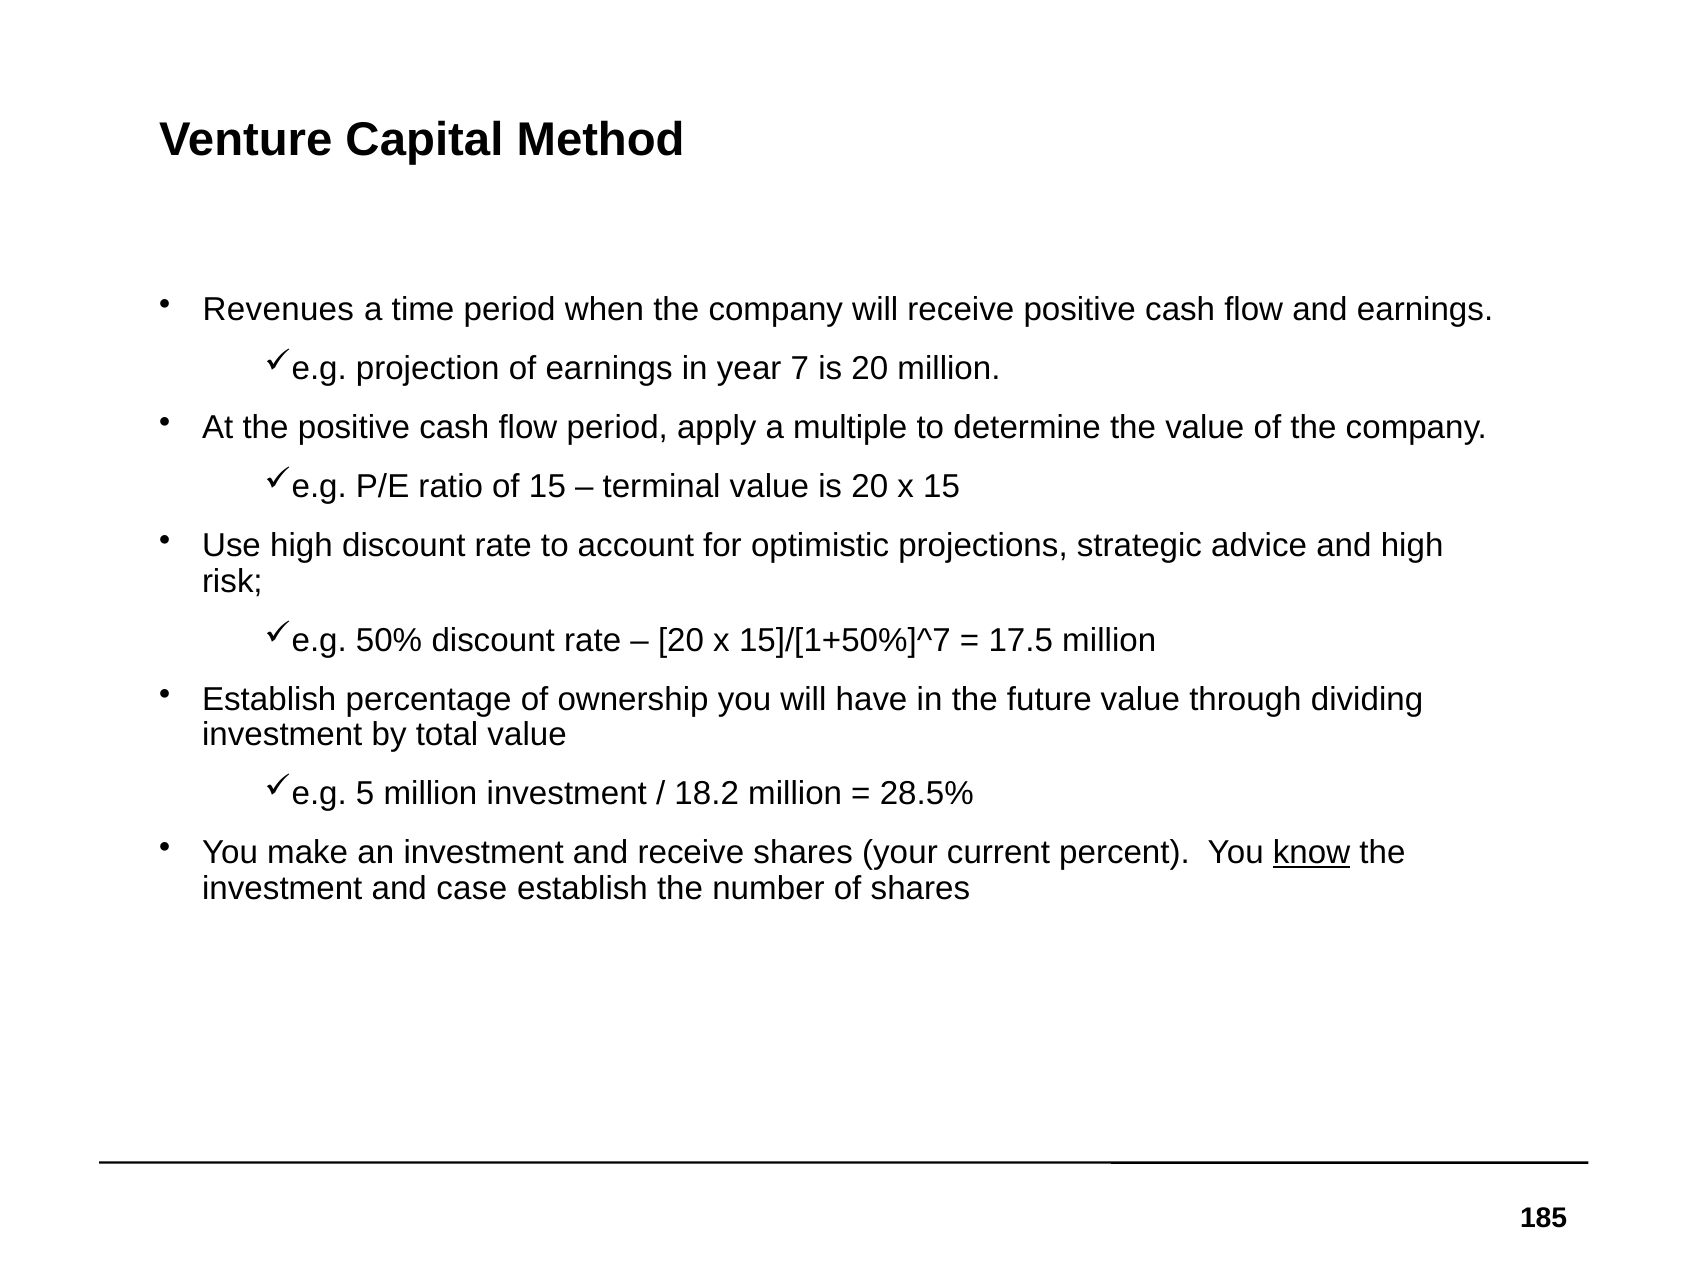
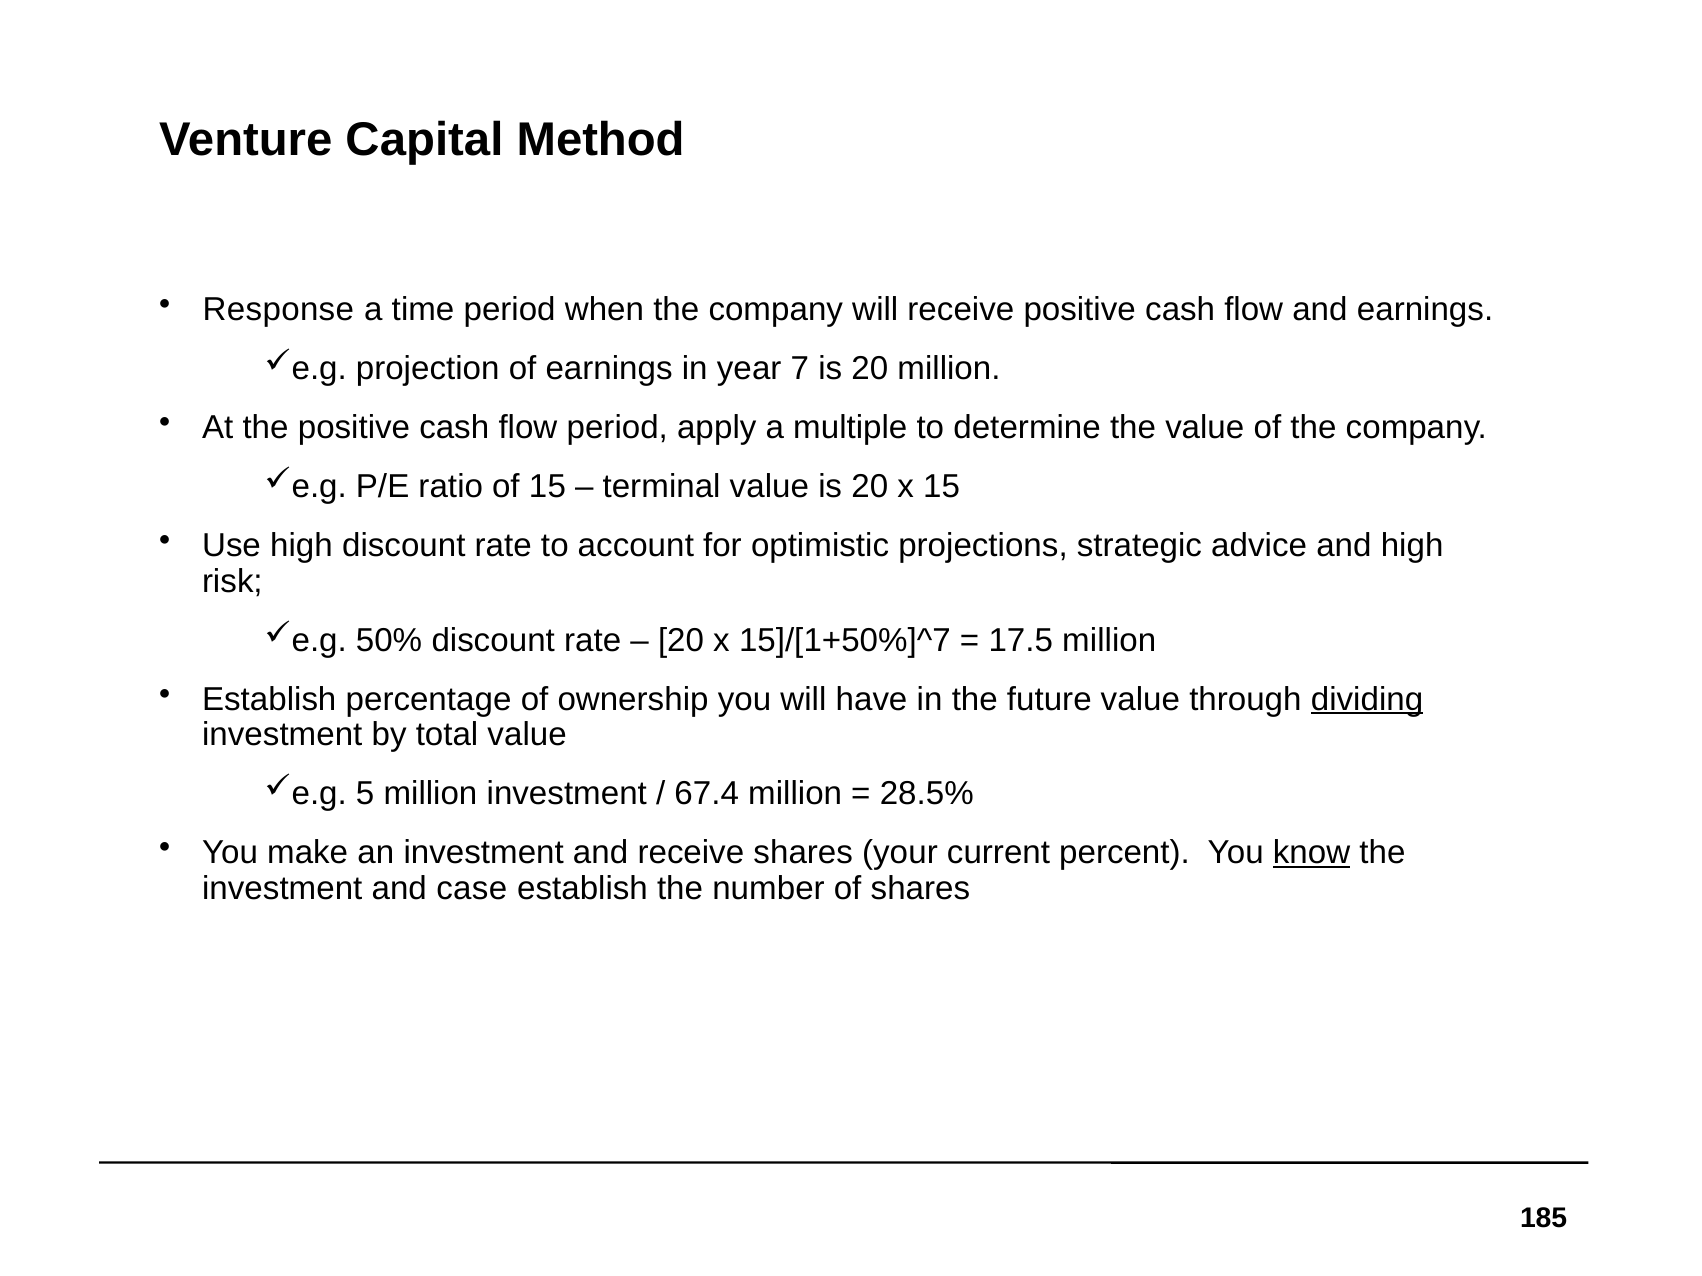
Revenues: Revenues -> Response
dividing underline: none -> present
18.2: 18.2 -> 67.4
